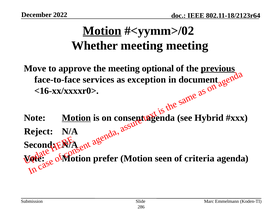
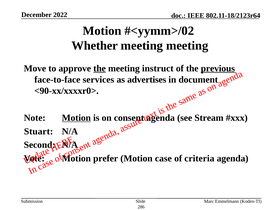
Motion at (102, 31) underline: present -> none
the at (100, 68) underline: none -> present
optional: optional -> instruct
exception: exception -> advertises
<16-xx/xxxxr0>: <16-xx/xxxxr0> -> <90-xx/xxxxr0>
Hybrid: Hybrid -> Stream
Reject: Reject -> Stuart
seen: seen -> case
